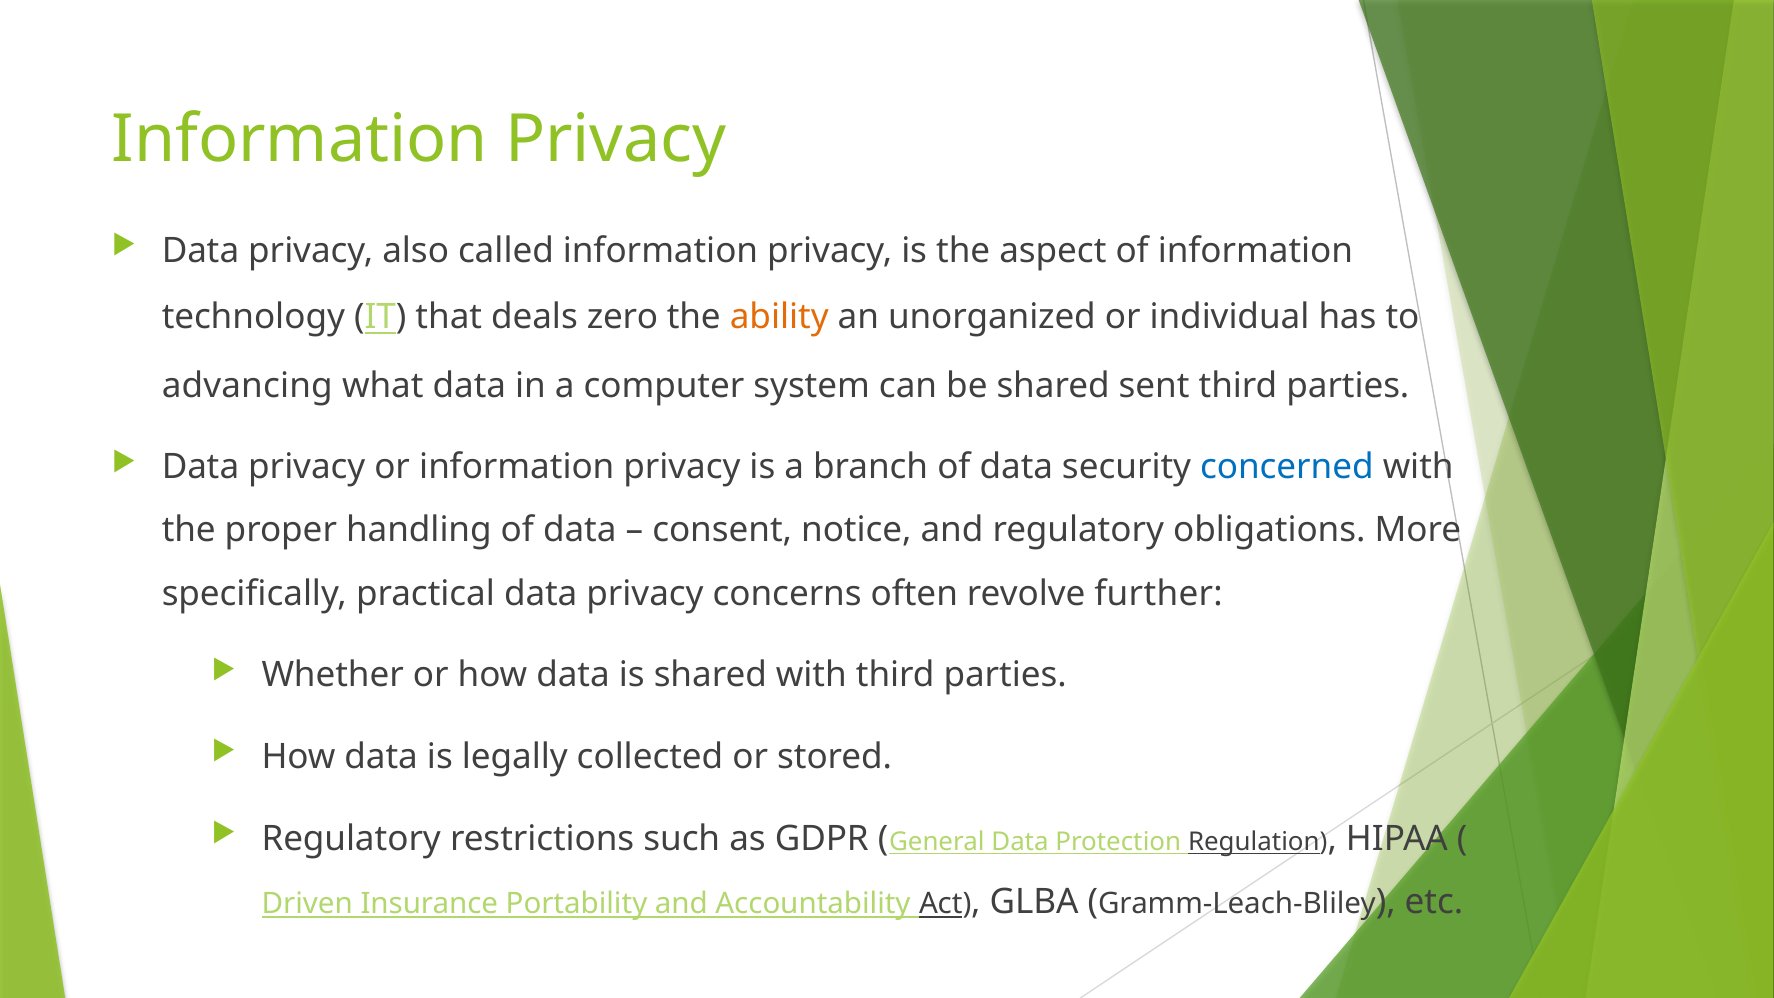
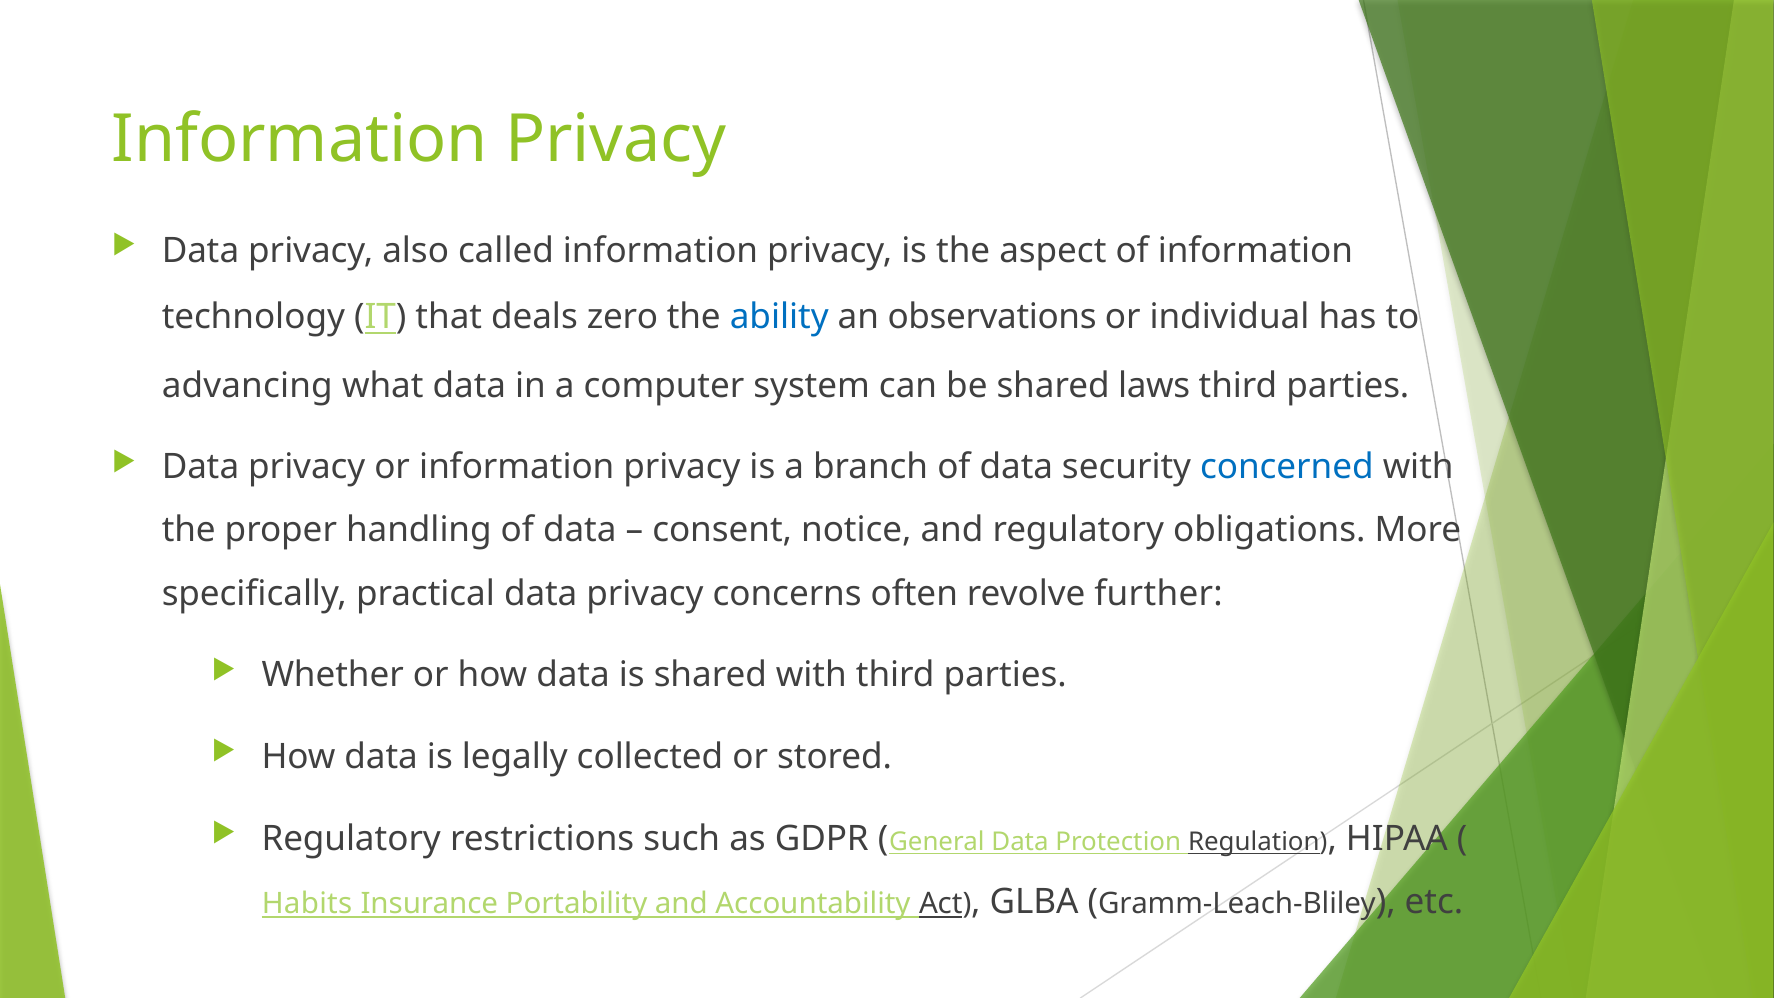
ability colour: orange -> blue
unorganized: unorganized -> observations
sent: sent -> laws
Driven: Driven -> Habits
